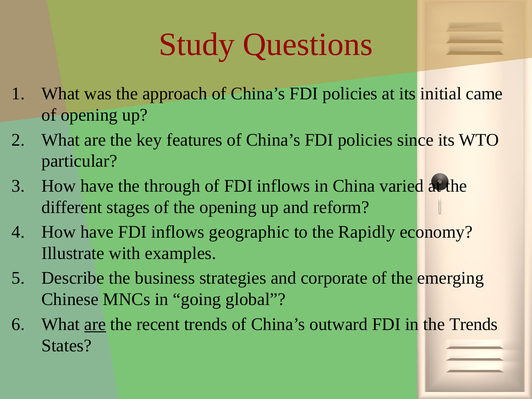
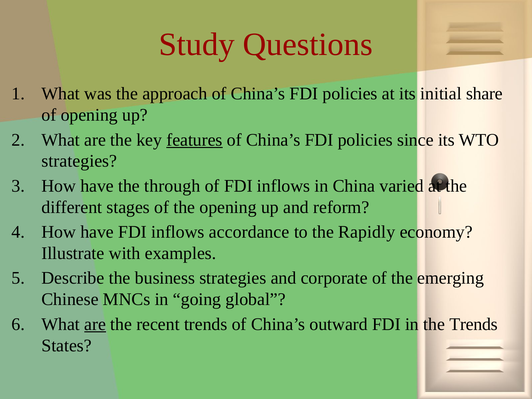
came: came -> share
features underline: none -> present
particular at (79, 161): particular -> strategies
geographic: geographic -> accordance
